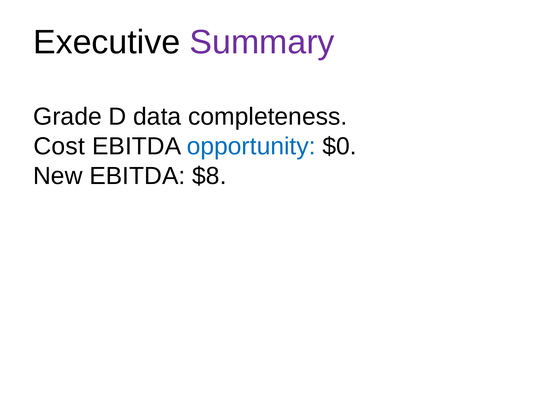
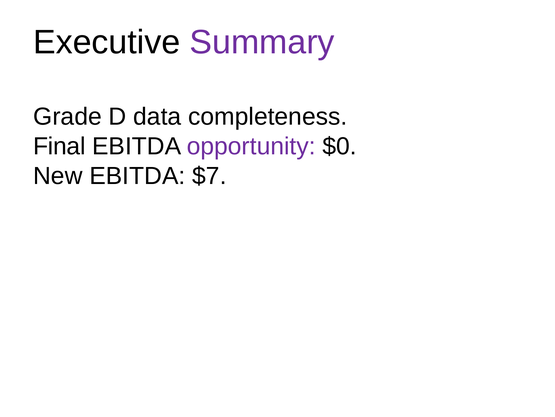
Cost: Cost -> Final
opportunity colour: blue -> purple
$8: $8 -> $7
